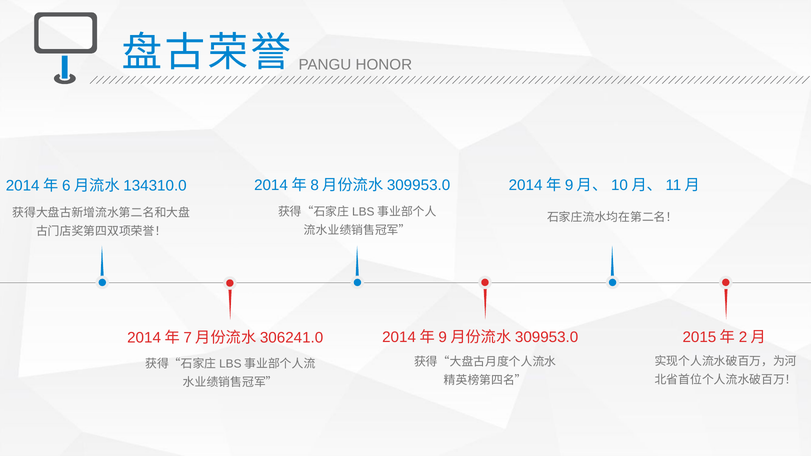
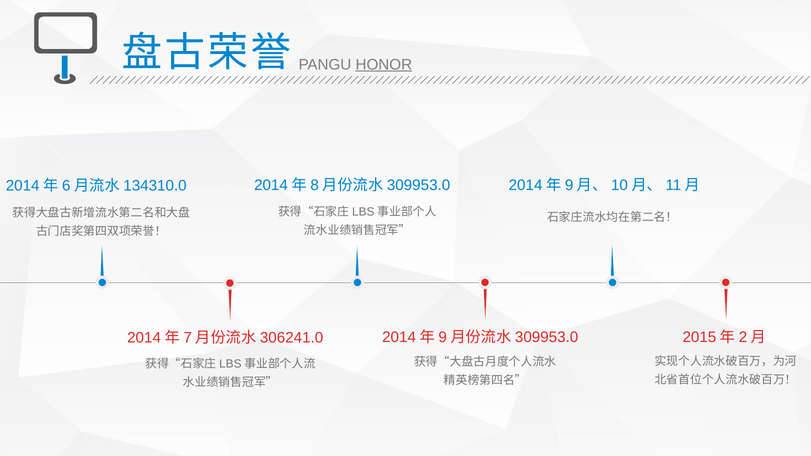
HONOR underline: none -> present
